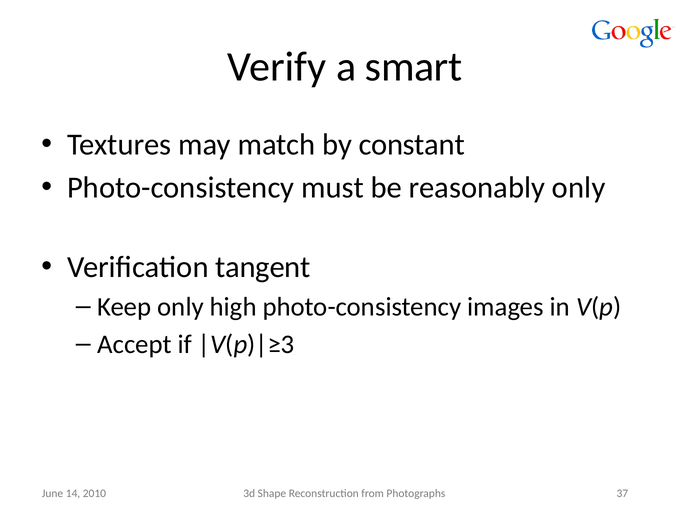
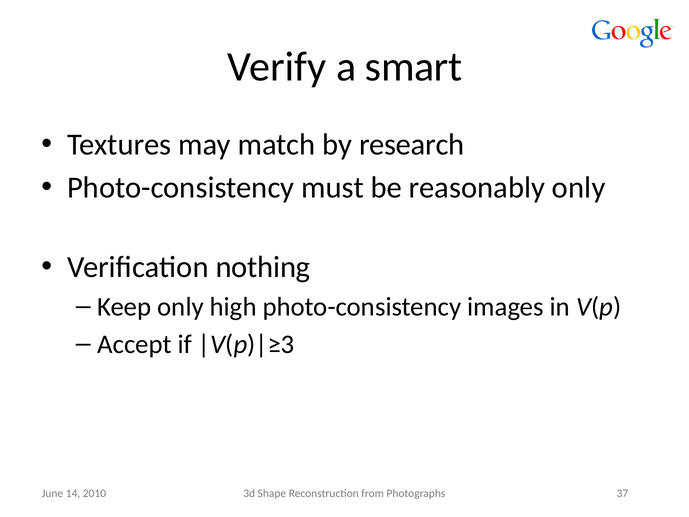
constant: constant -> research
tangent: tangent -> nothing
